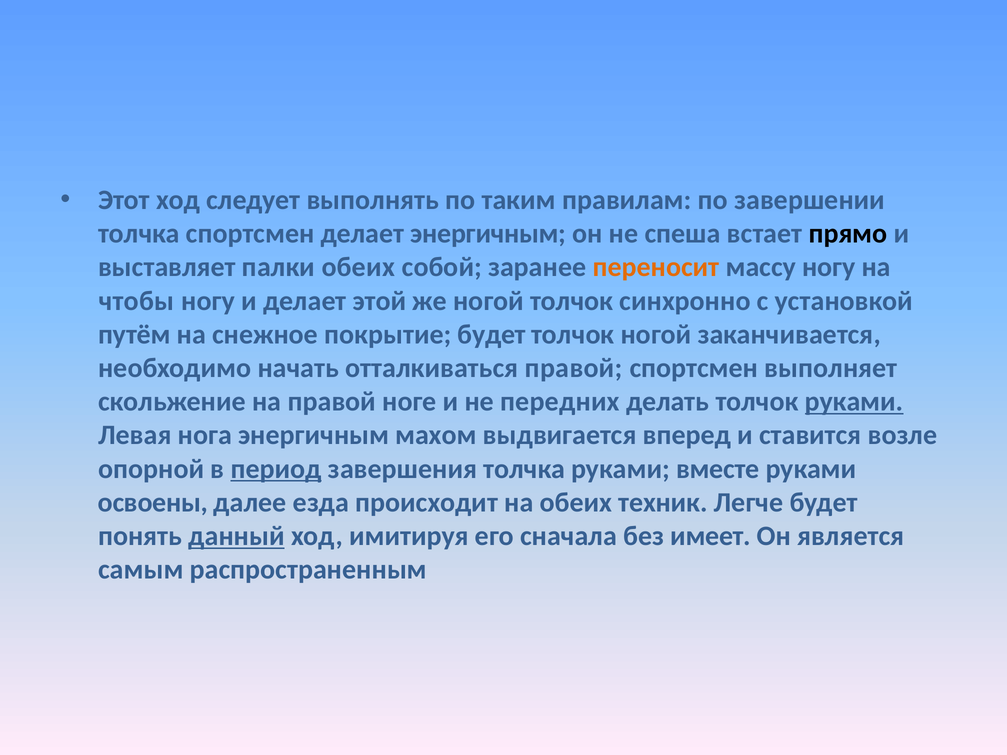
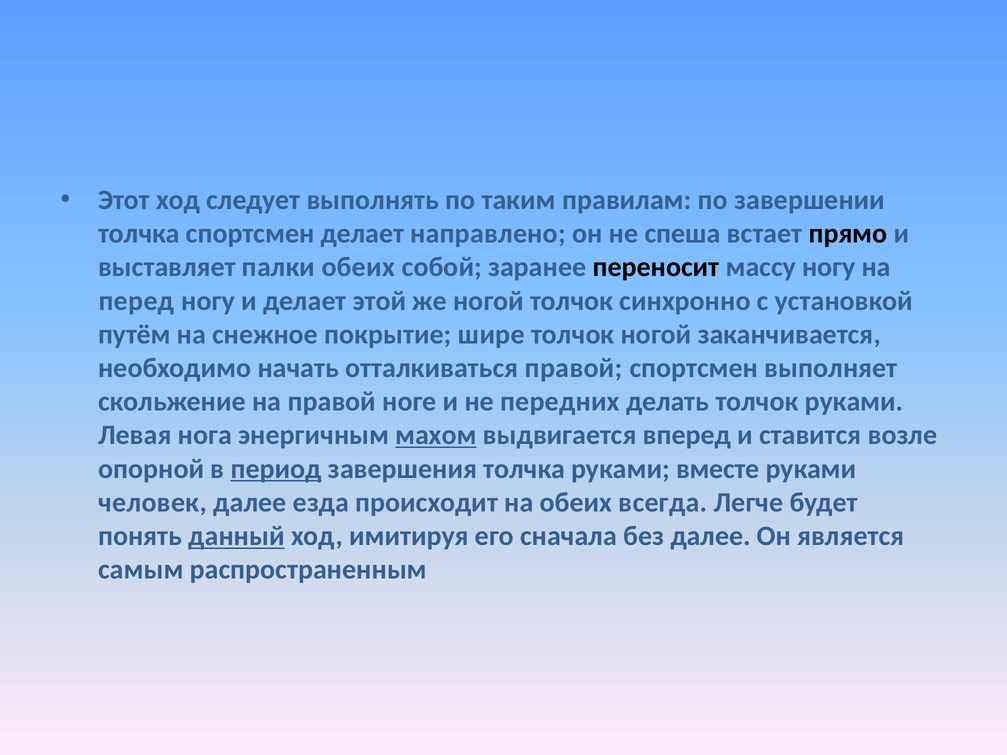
делает энергичным: энергичным -> направлено
переносит colour: orange -> black
чтобы: чтобы -> перед
покрытие будет: будет -> шире
руками at (854, 402) underline: present -> none
махом underline: none -> present
освоены: освоены -> человек
техник: техник -> всегда
без имеет: имеет -> далее
